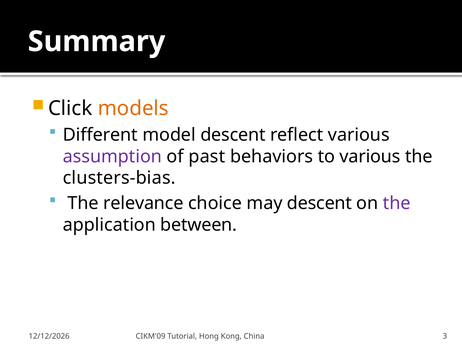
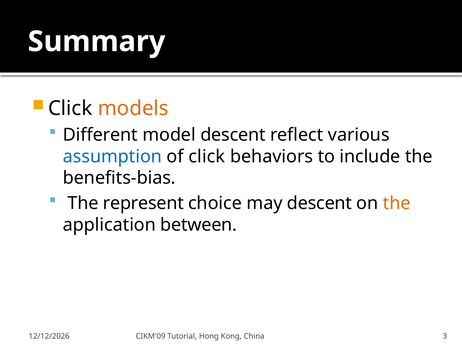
assumption colour: purple -> blue
of past: past -> click
to various: various -> include
clusters-bias: clusters-bias -> benefits-bias
relevance: relevance -> represent
the at (397, 203) colour: purple -> orange
